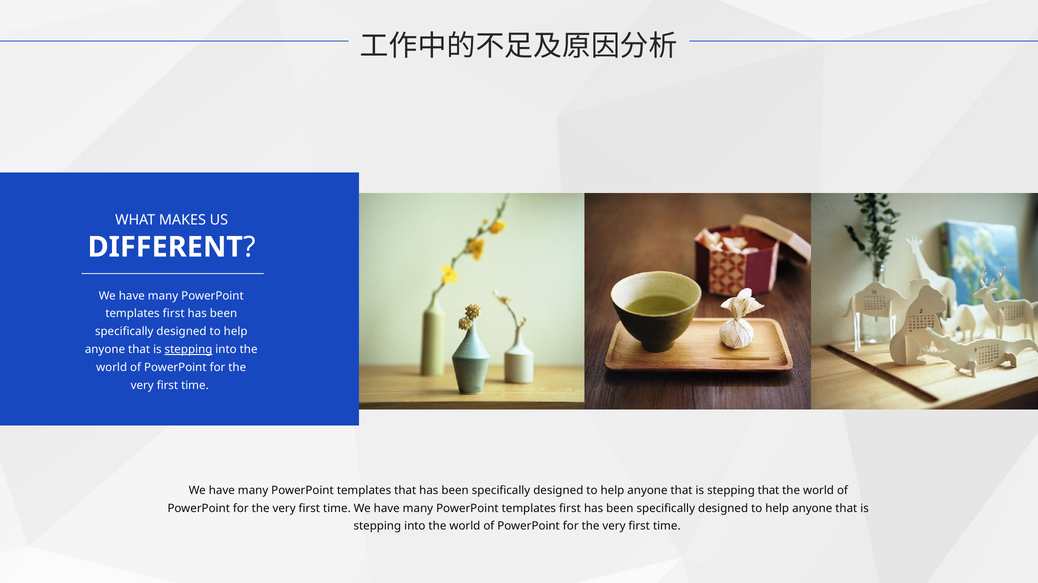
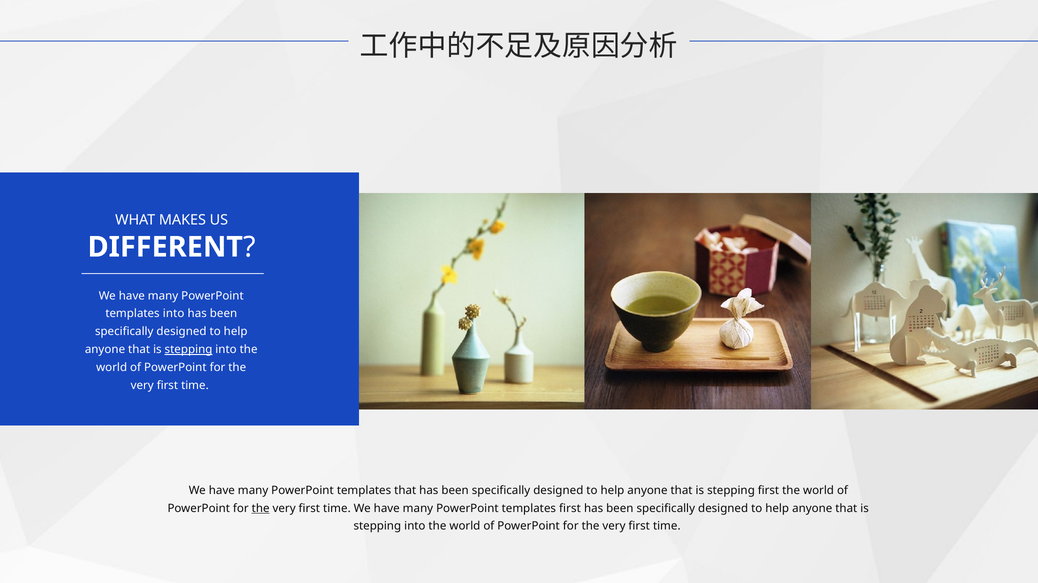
first at (174, 314): first -> into
stepping that: that -> first
the at (261, 509) underline: none -> present
